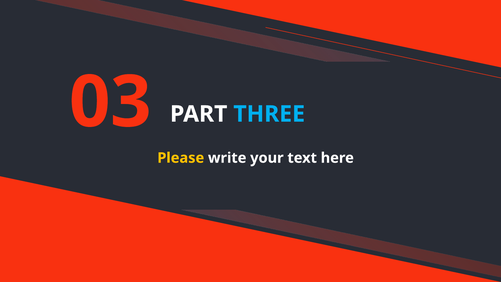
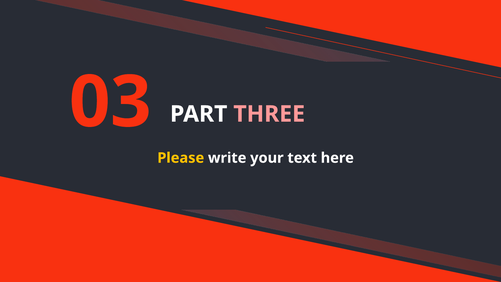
THREE colour: light blue -> pink
